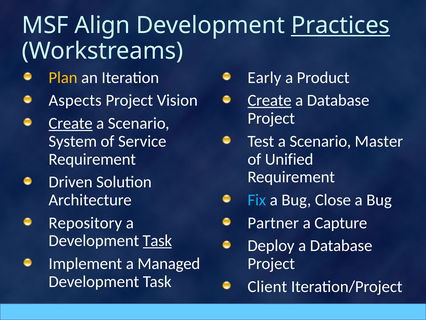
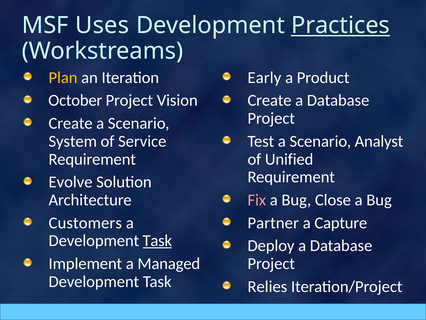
Align: Align -> Uses
Aspects: Aspects -> October
Create at (270, 100) underline: present -> none
Create at (71, 123) underline: present -> none
Master: Master -> Analyst
Driven: Driven -> Evolve
Fix colour: light blue -> pink
Repository: Repository -> Customers
Client: Client -> Relies
